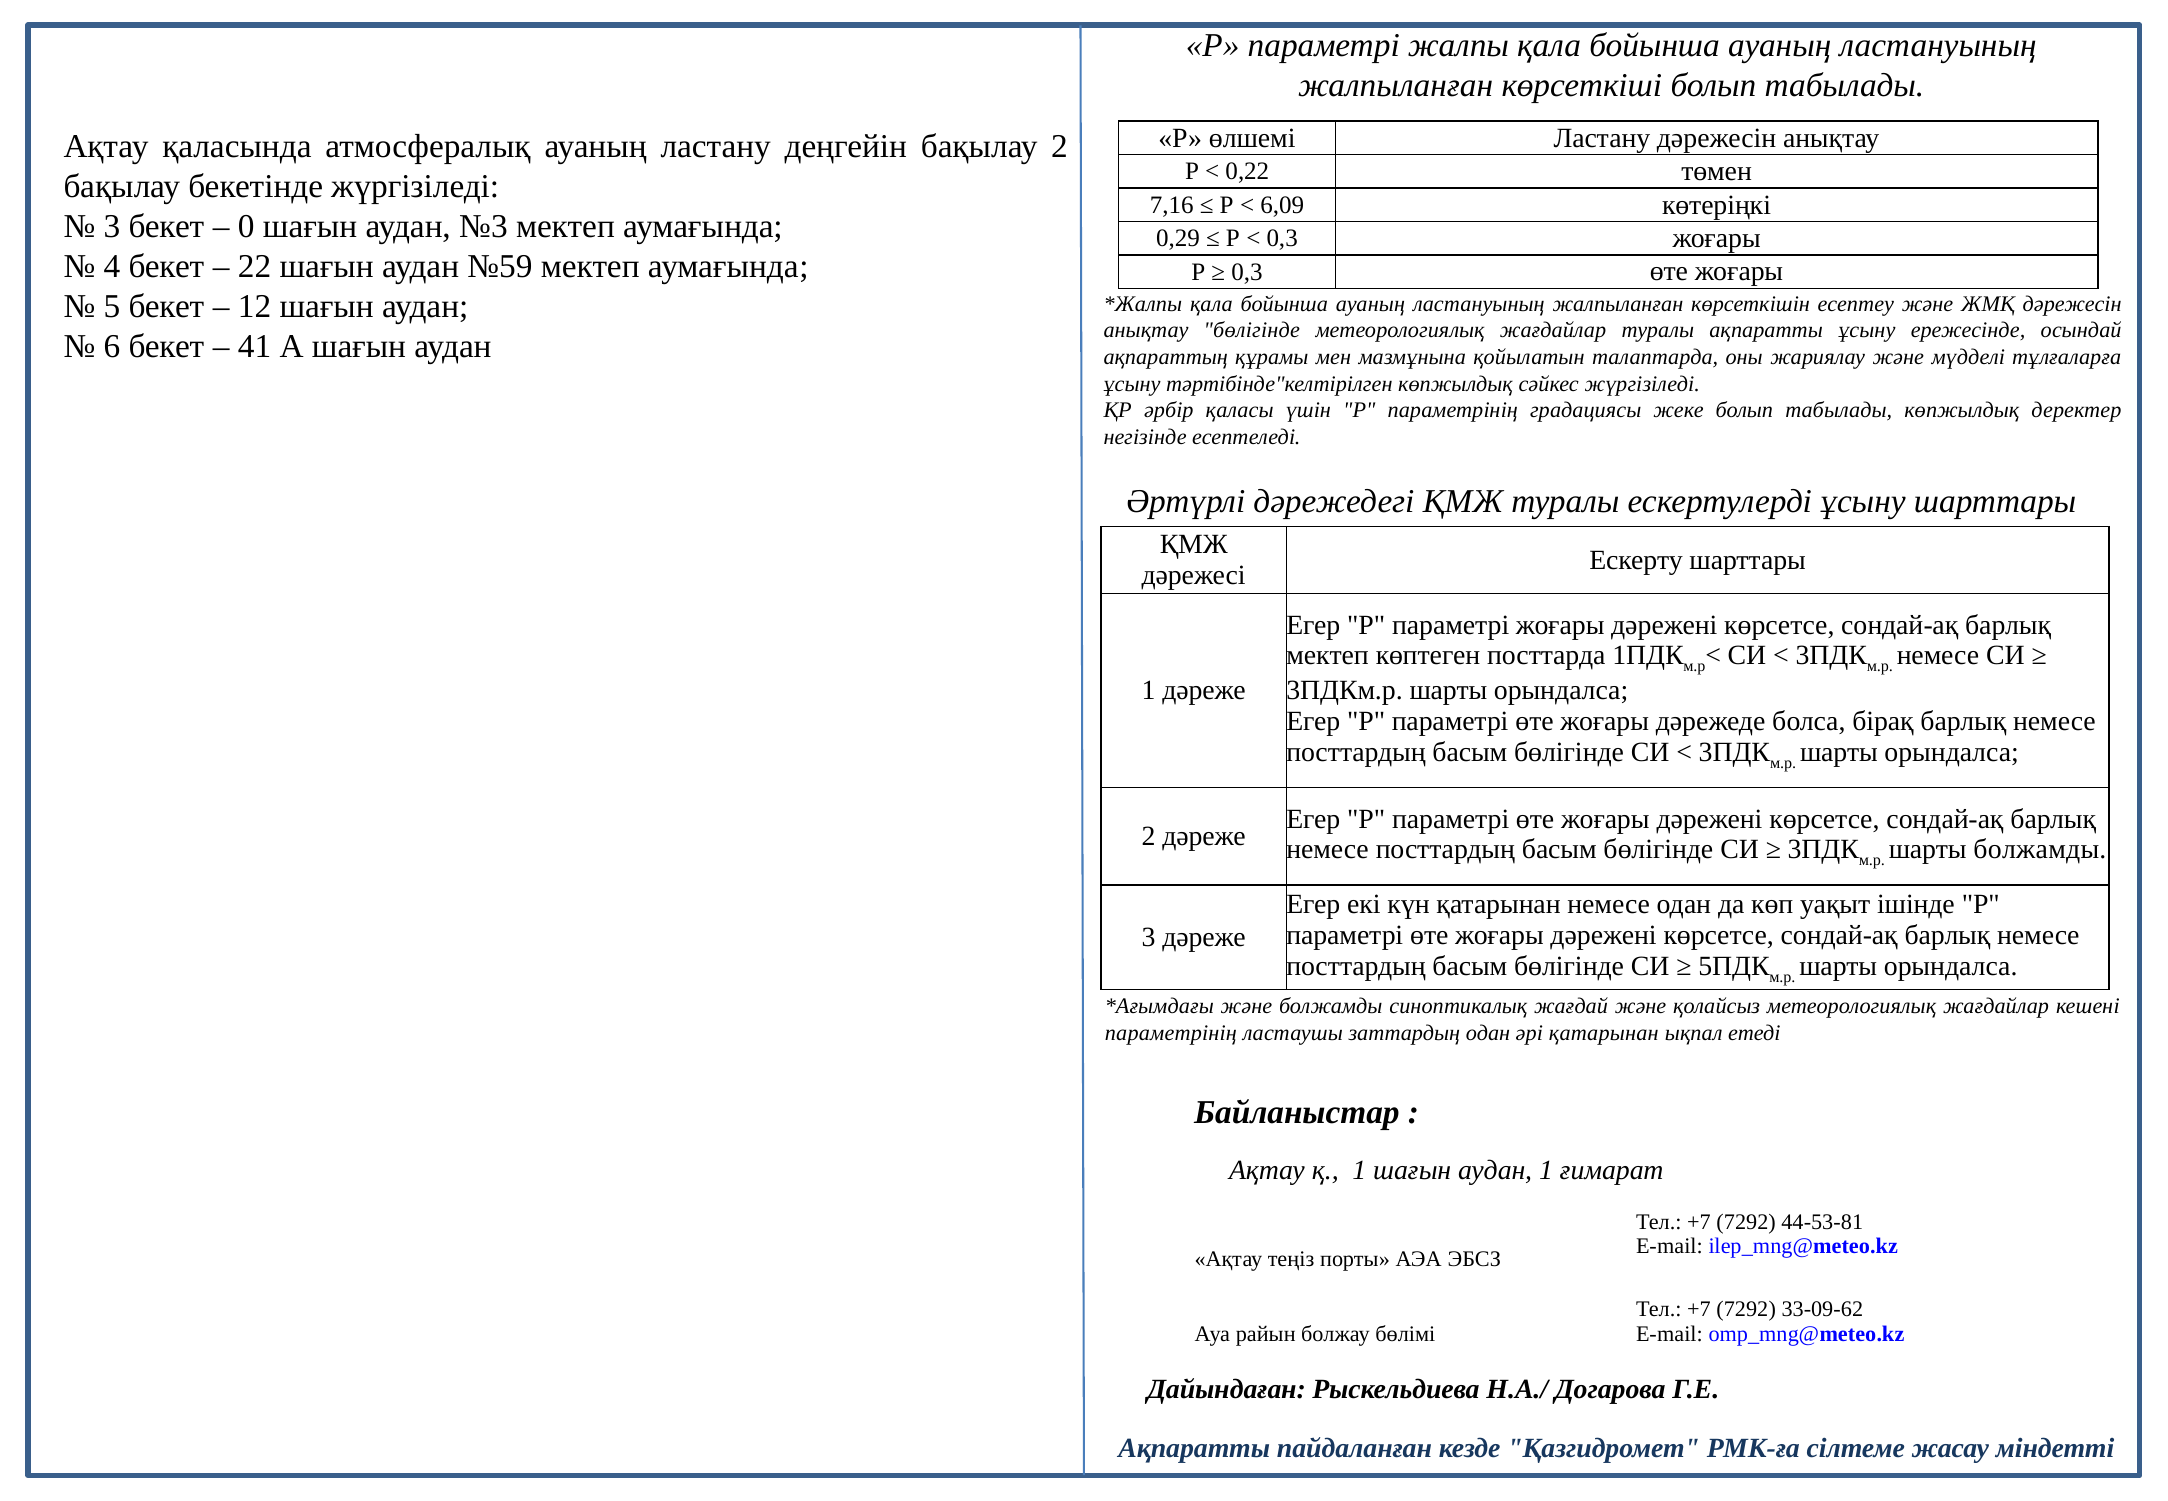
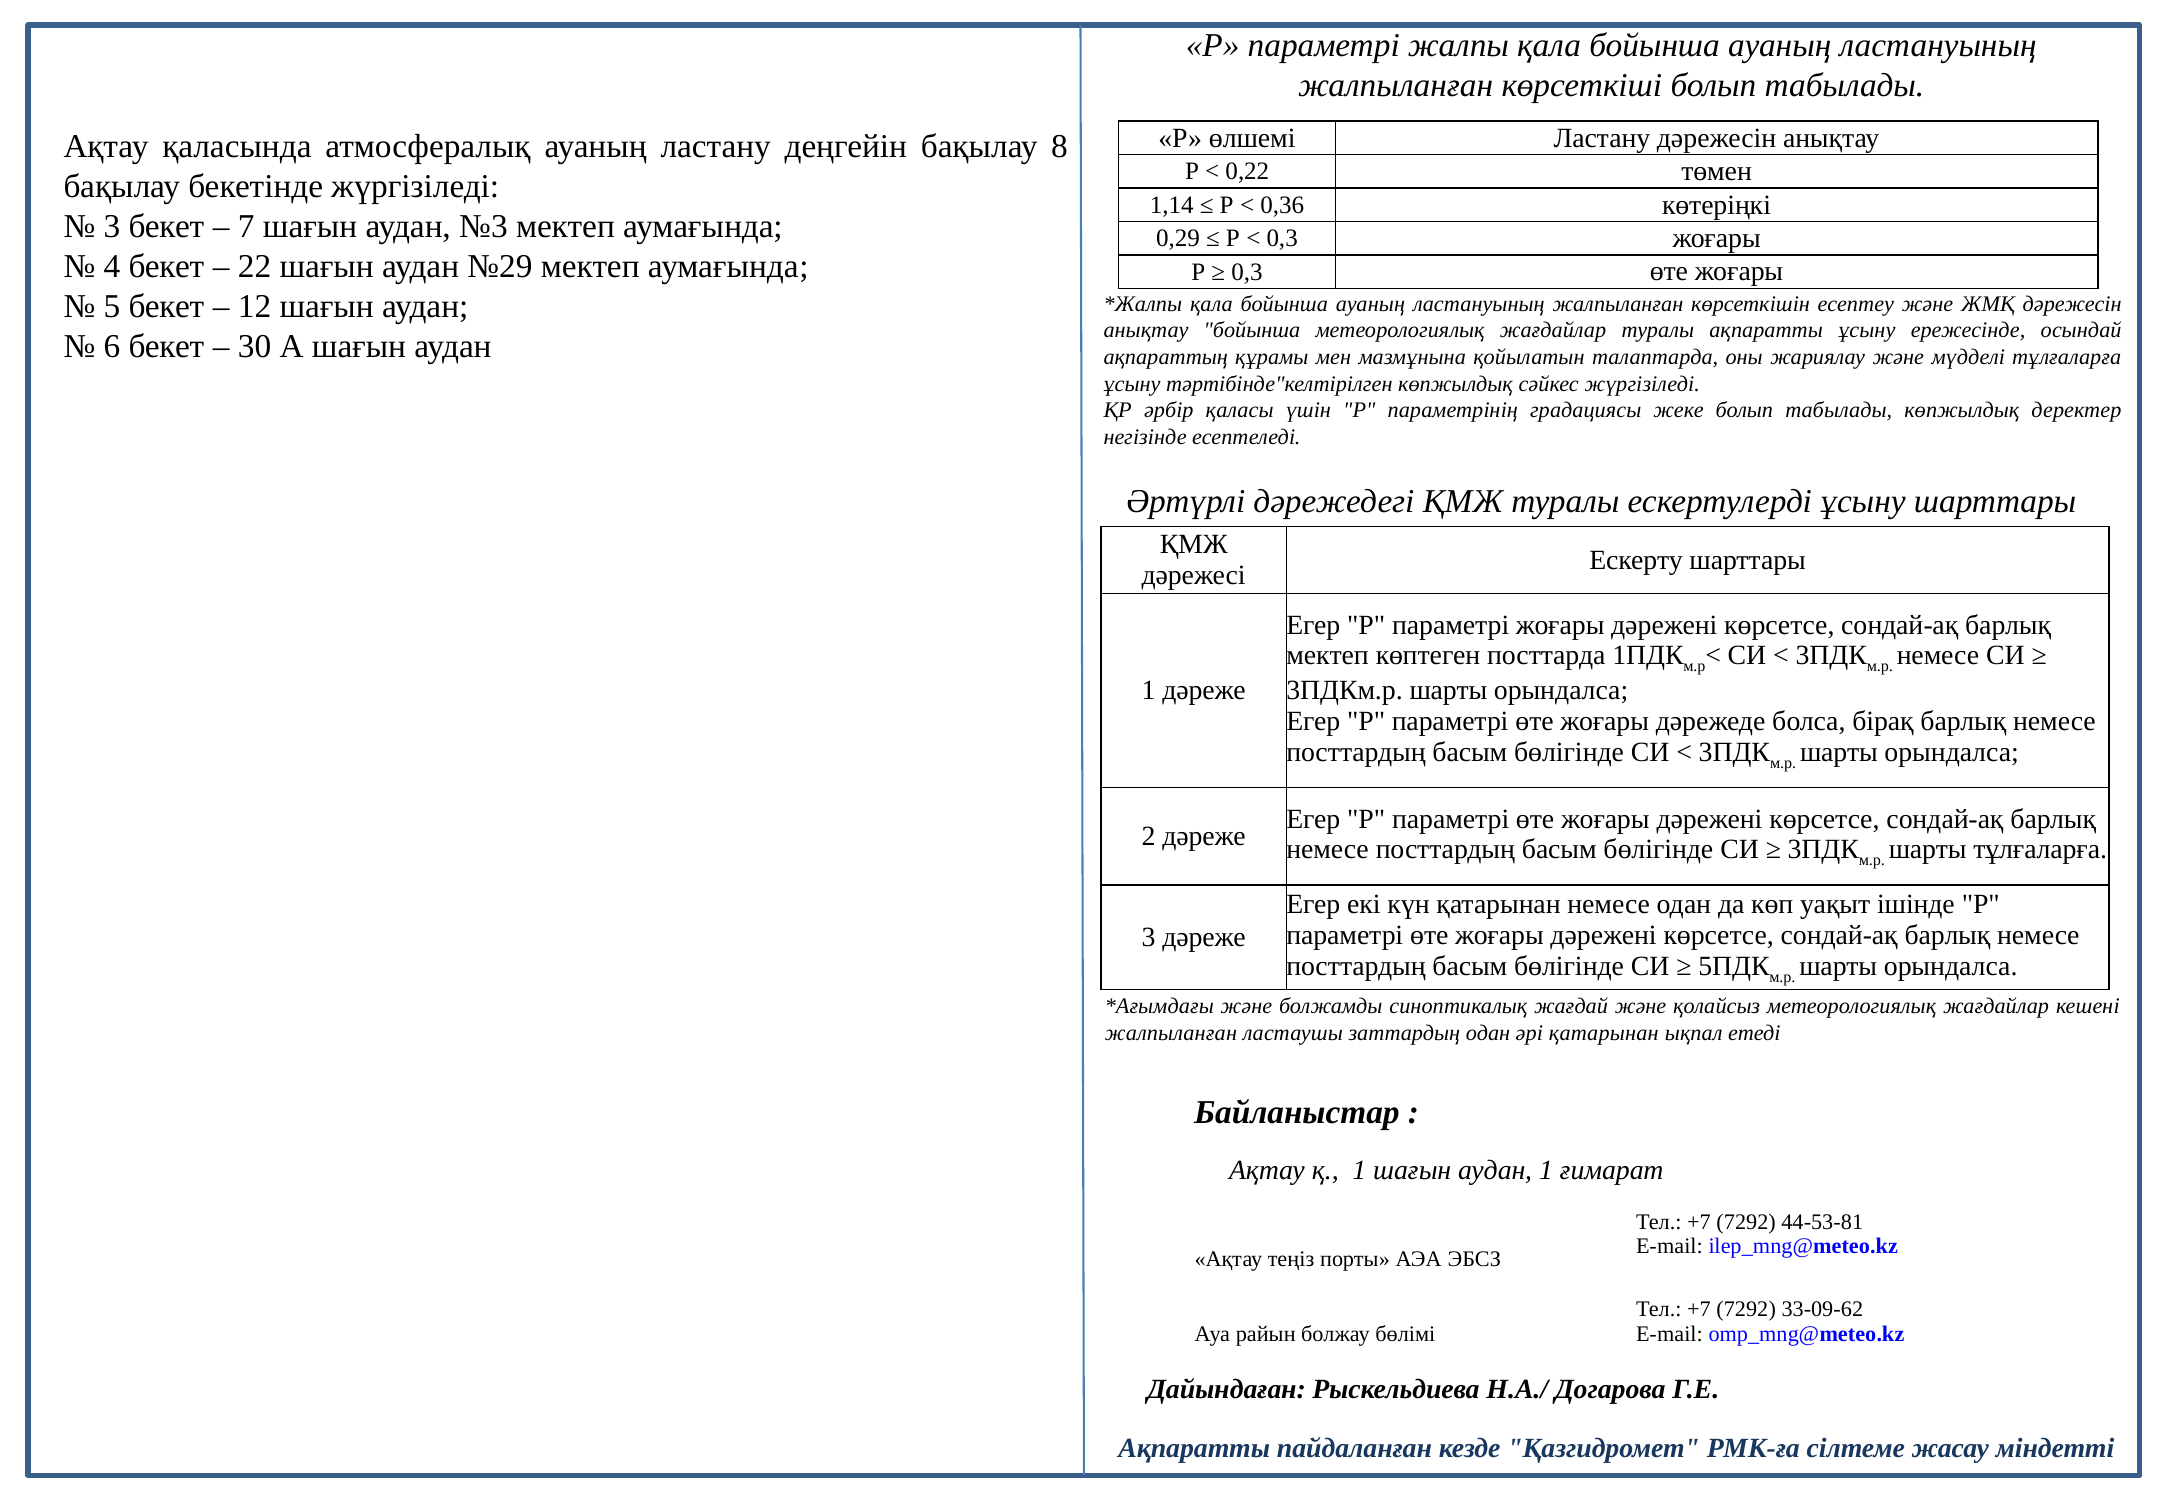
бақылау 2: 2 -> 8
7,16: 7,16 -> 1,14
6,09: 6,09 -> 0,36
0: 0 -> 7
№59: №59 -> №29
анықтау бөлігінде: бөлігінде -> бойынша
41: 41 -> 30
шарты болжамды: болжамды -> тұлғаларға
параметрінің at (1171, 1033): параметрінің -> жалпыланған
